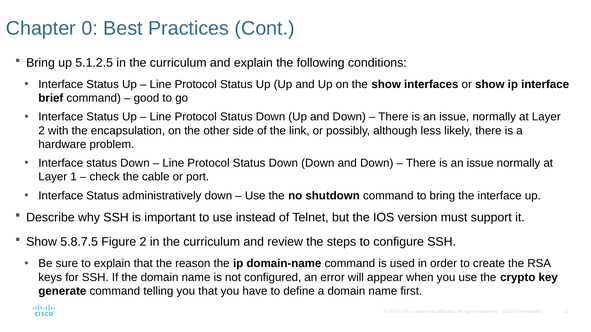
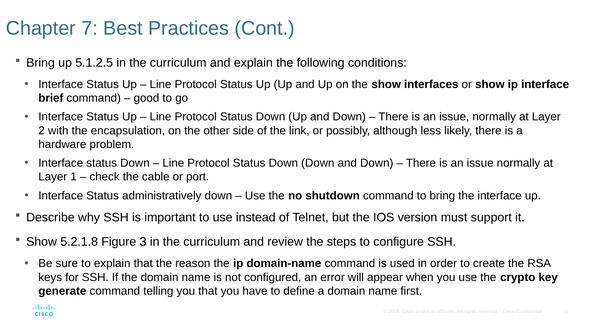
0: 0 -> 7
5.8.7.5: 5.8.7.5 -> 5.2.1.8
Figure 2: 2 -> 3
